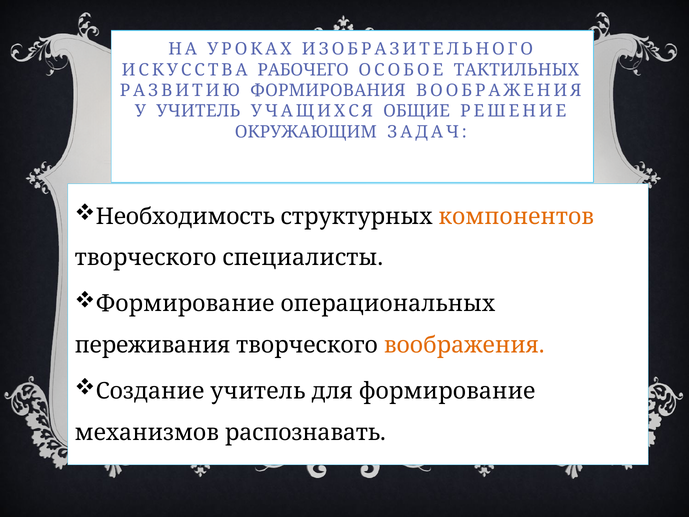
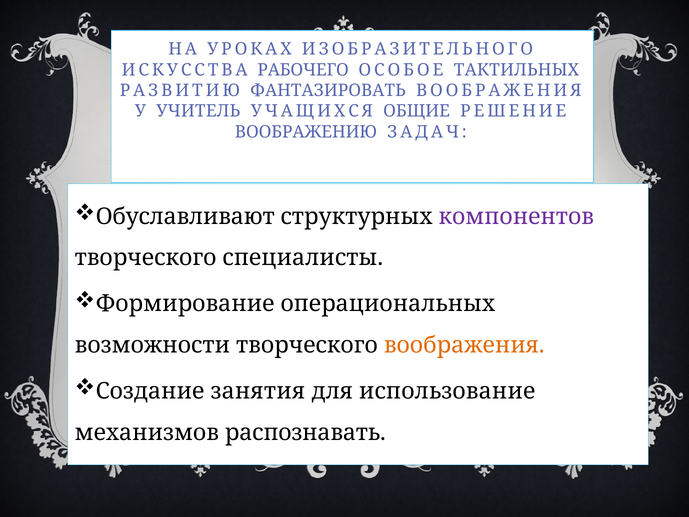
ФОРМИРОВАНИЯ: ФОРМИРОВАНИЯ -> ФАНТАЗИРОВАТЬ
ОКРУЖАЮЩИМ: ОКРУЖАЮЩИМ -> ВООБРАЖЕНИЮ
Необходимость: Необходимость -> Обуславливают
компонентов colour: orange -> purple
переживания: переживания -> возможности
Создание учитель: учитель -> занятия
для формирование: формирование -> использование
